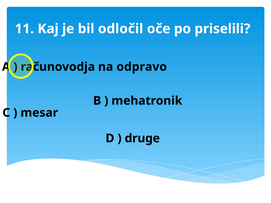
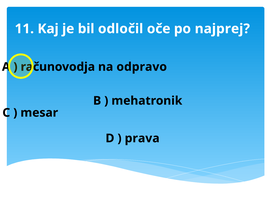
priselili: priselili -> najprej
druge: druge -> prava
